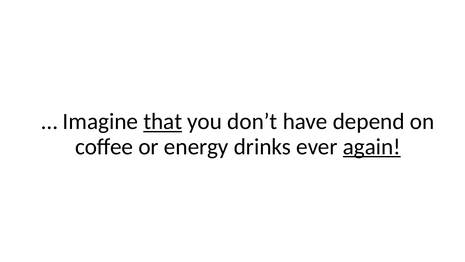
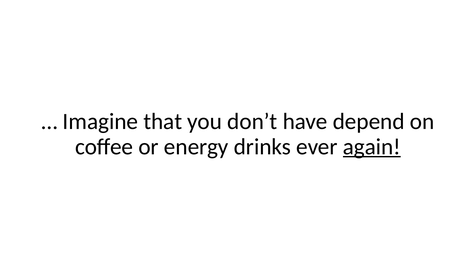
that underline: present -> none
